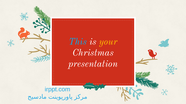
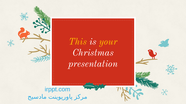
This colour: light blue -> yellow
